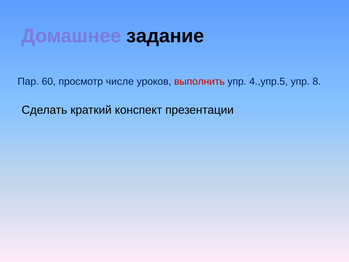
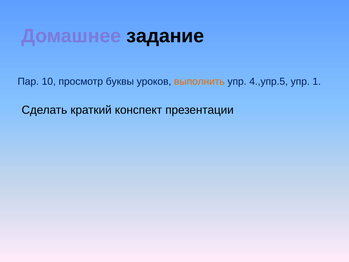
60: 60 -> 10
числе: числе -> буквы
выполнить colour: red -> orange
8: 8 -> 1
